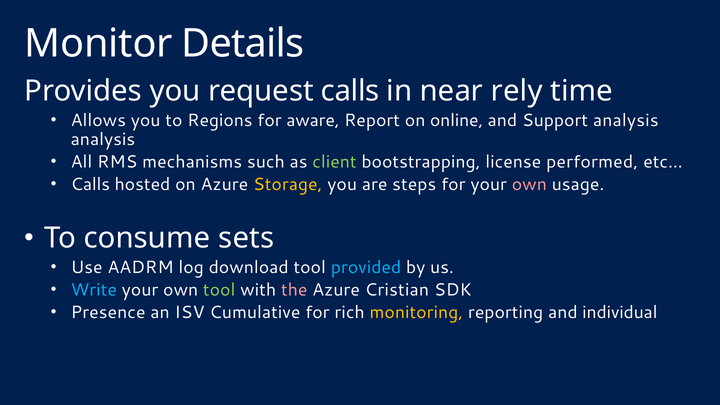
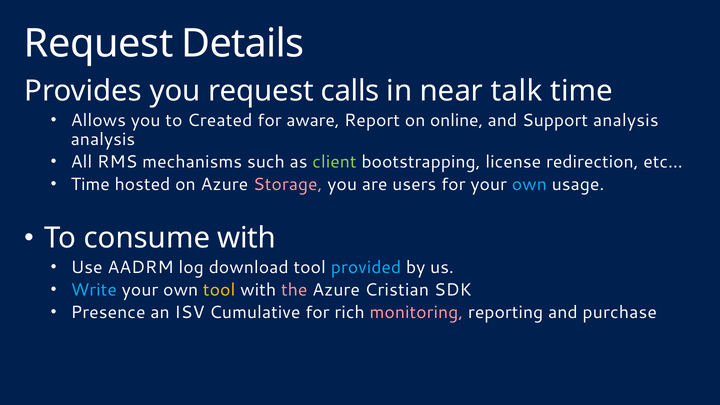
Monitor at (99, 44): Monitor -> Request
rely: rely -> talk
Regions: Regions -> Created
performed: performed -> redirection
Calls at (90, 184): Calls -> Time
Storage colour: yellow -> pink
steps: steps -> users
own at (529, 184) colour: pink -> light blue
consume sets: sets -> with
tool at (219, 290) colour: light green -> yellow
monitoring colour: yellow -> pink
individual: individual -> purchase
